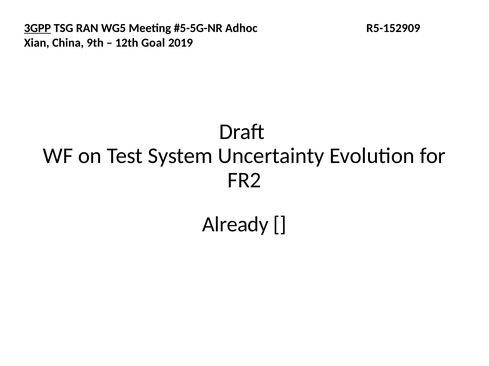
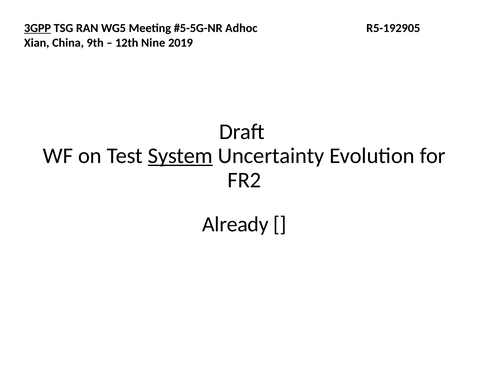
R5-152909: R5-152909 -> R5-192905
Goal: Goal -> Nine
System underline: none -> present
